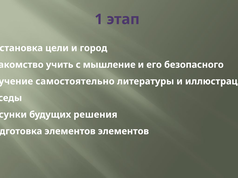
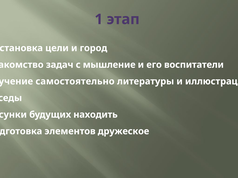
учить: учить -> задач
безопасного: безопасного -> воспитатели
решения: решения -> находить
элементов элементов: элементов -> дружеское
